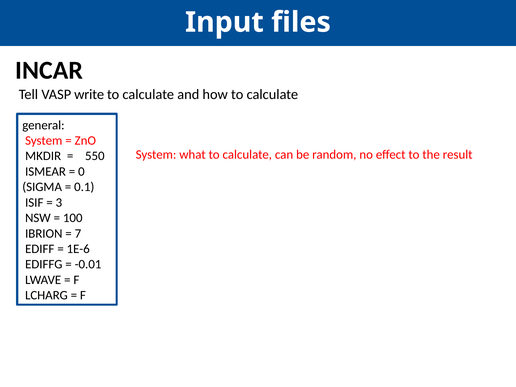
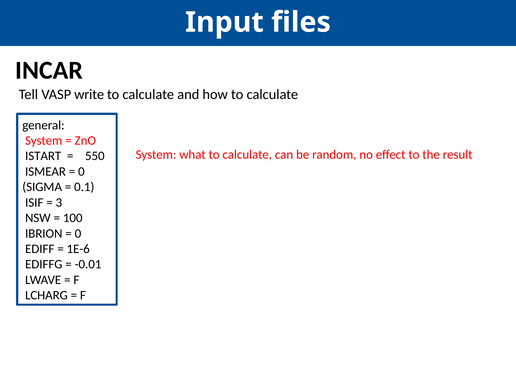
MKDIR: MKDIR -> ISTART
7 at (78, 233): 7 -> 0
